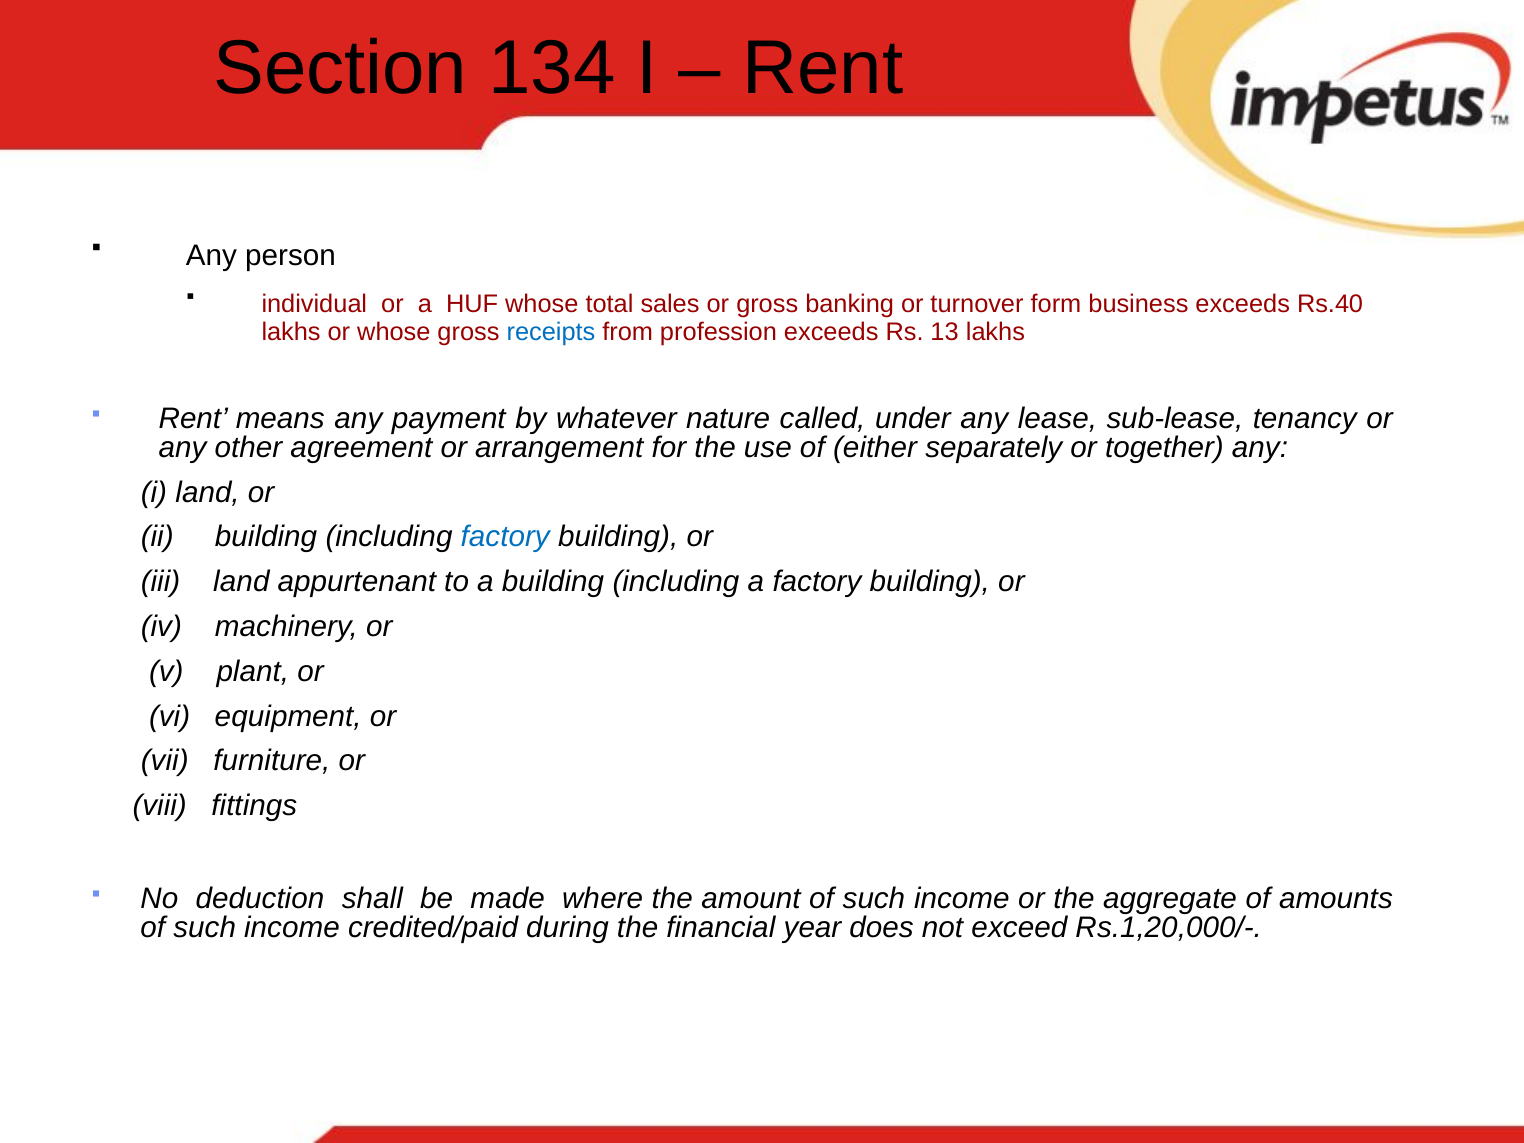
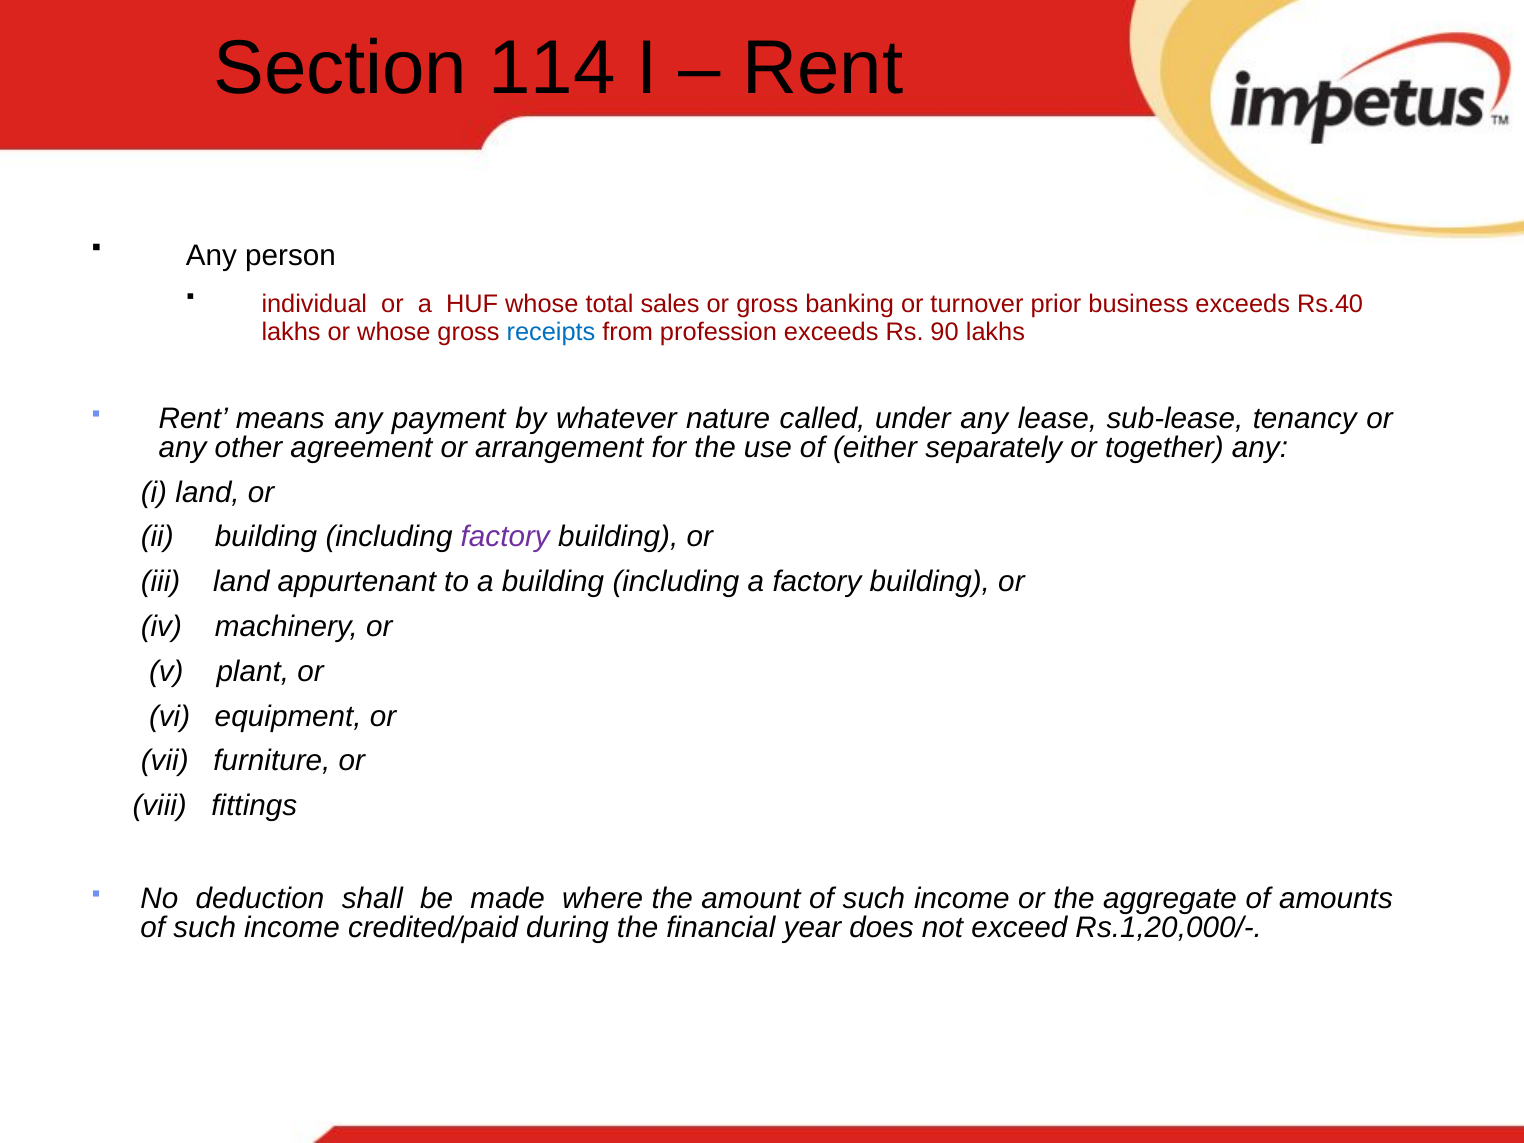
134: 134 -> 114
form: form -> prior
13: 13 -> 90
factory at (505, 537) colour: blue -> purple
